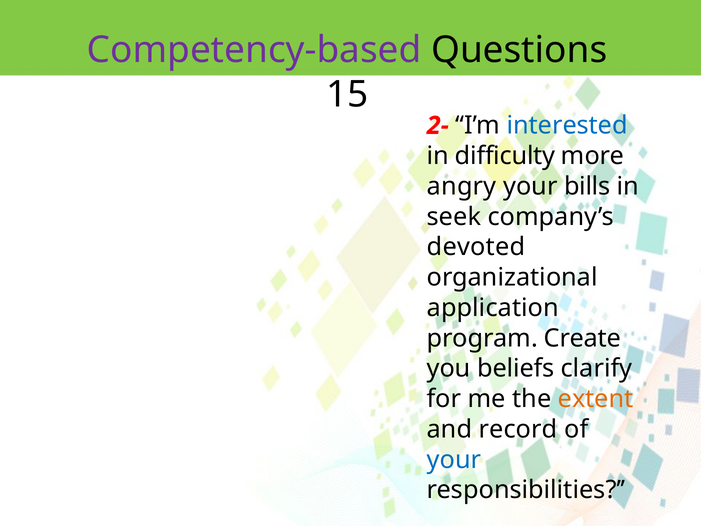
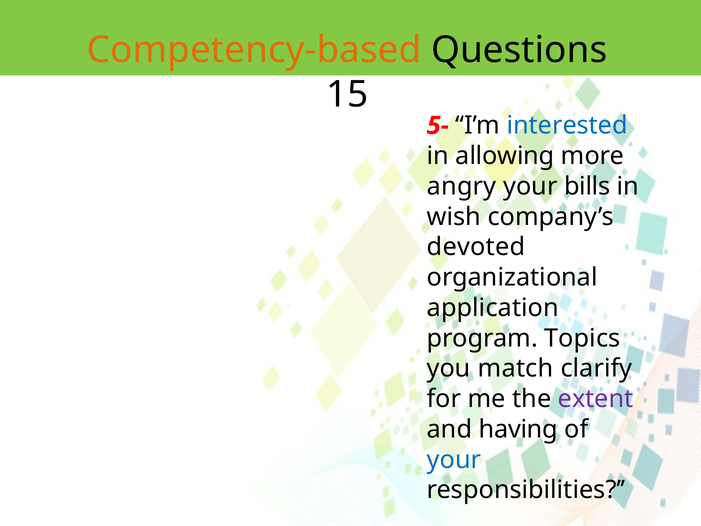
Competency-based colour: purple -> orange
2-: 2- -> 5-
difficulty: difficulty -> allowing
seek: seek -> wish
Create: Create -> Topics
beliefs: beliefs -> match
extent colour: orange -> purple
record: record -> having
